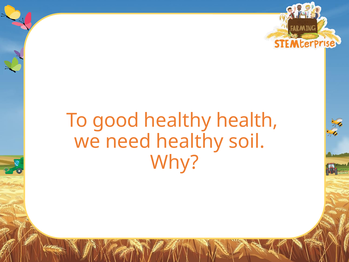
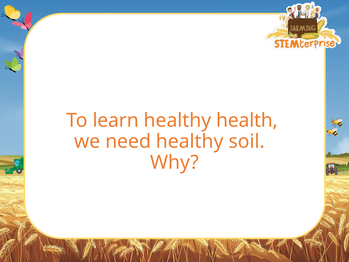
good: good -> learn
